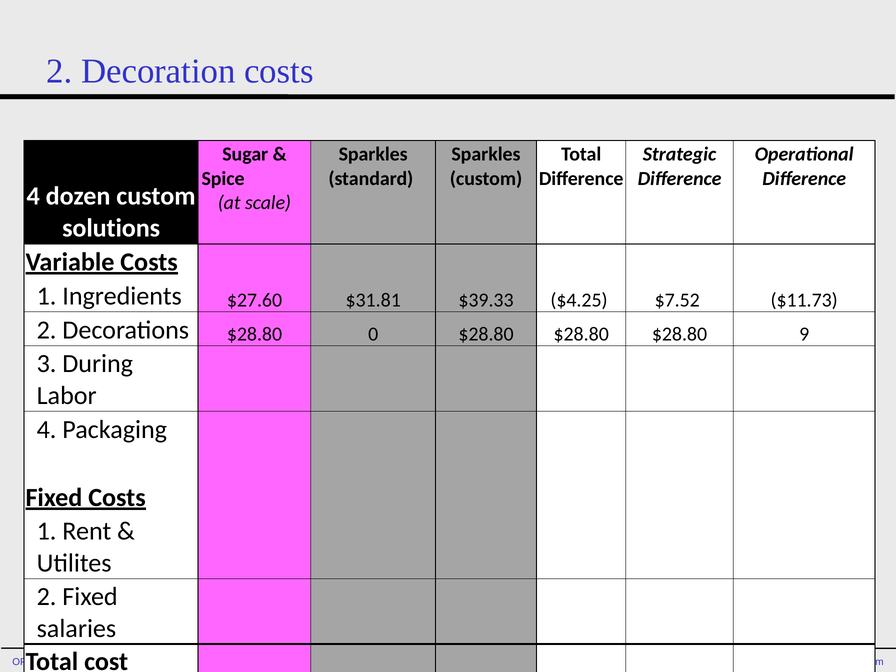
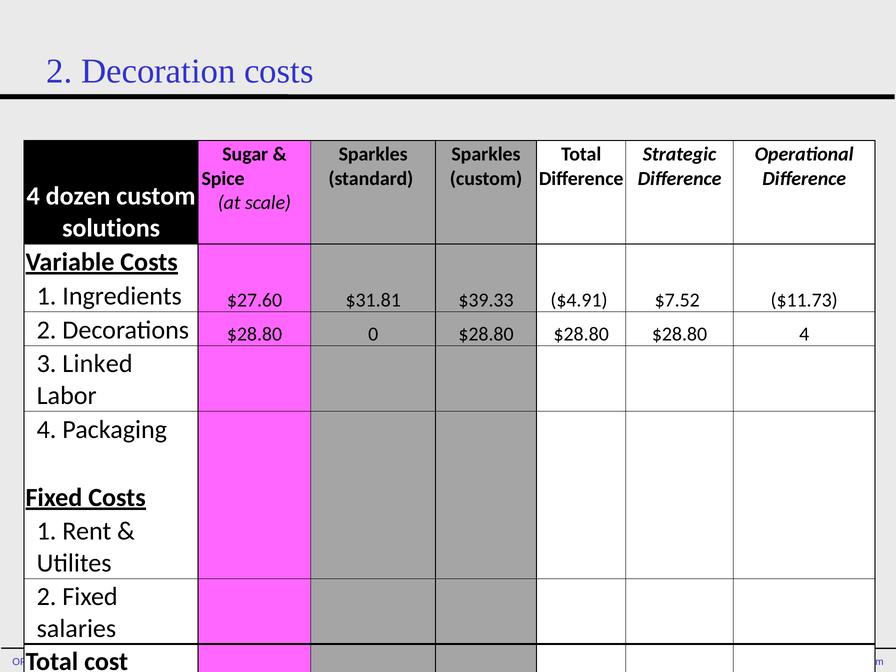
$4.25: $4.25 -> $4.91
$28.80 9: 9 -> 4
During: During -> Linked
